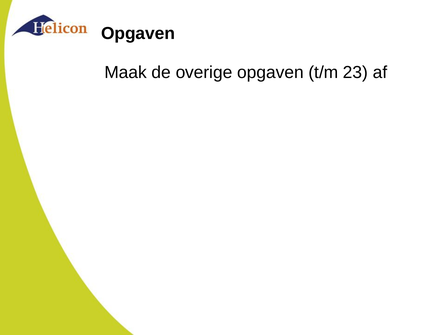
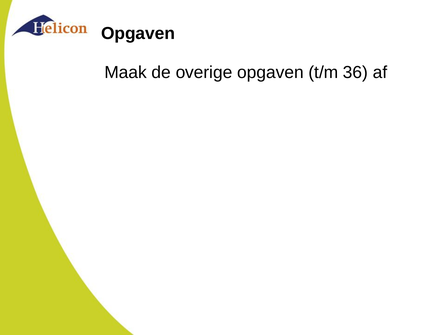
23: 23 -> 36
